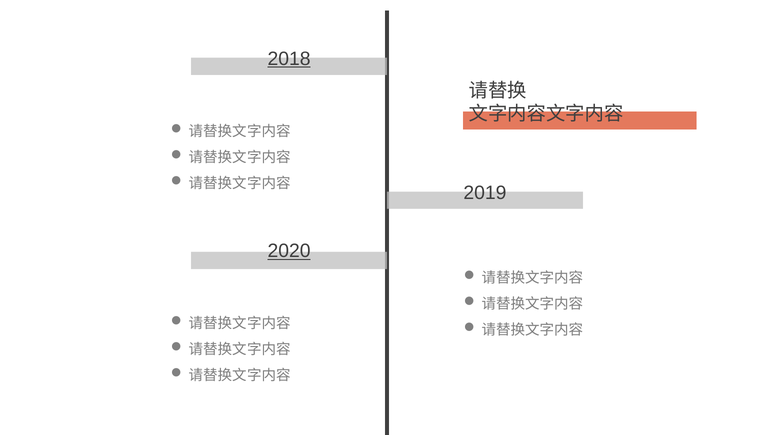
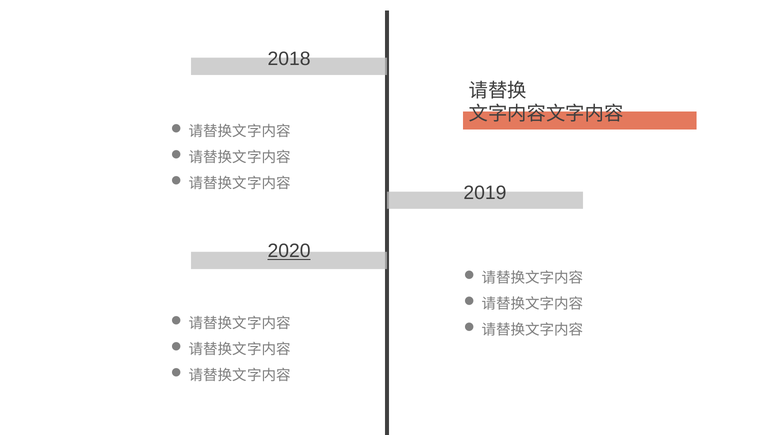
2018 underline: present -> none
